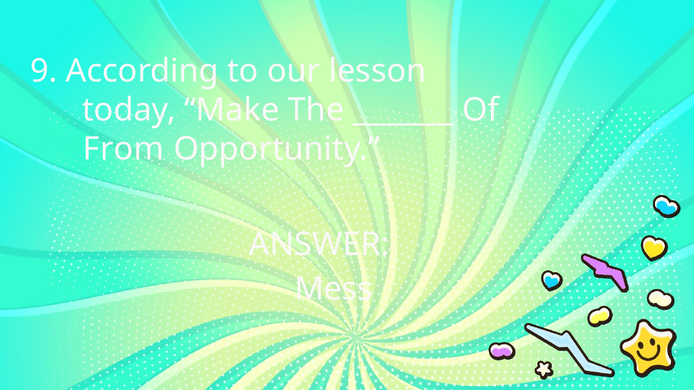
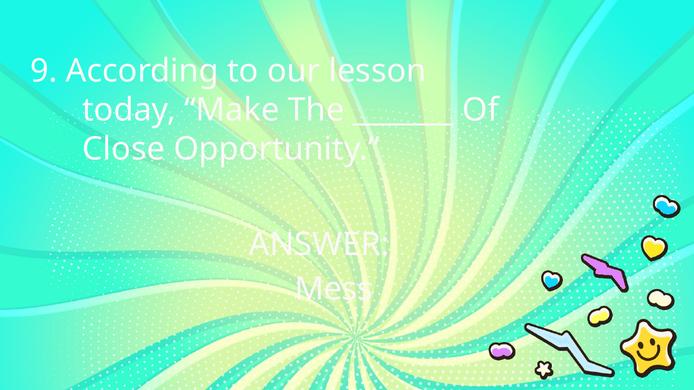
From: From -> Close
